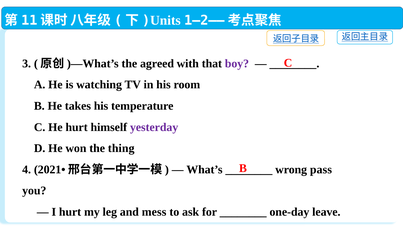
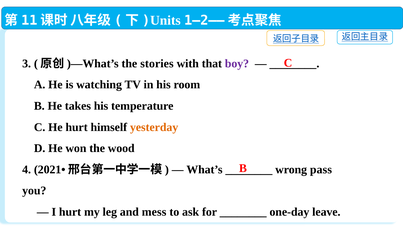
agreed: agreed -> stories
yesterday colour: purple -> orange
thing: thing -> wood
